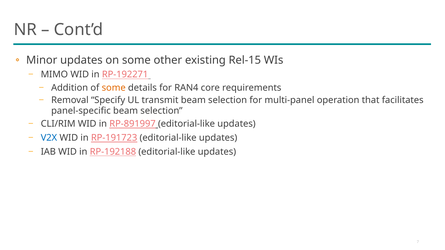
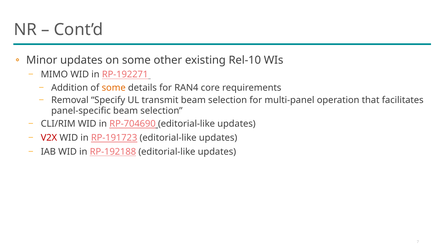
Rel-15: Rel-15 -> Rel-10
RP-891997: RP-891997 -> RP-704690
V2X colour: blue -> red
